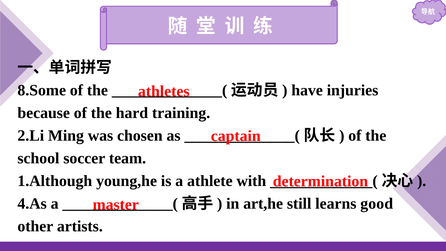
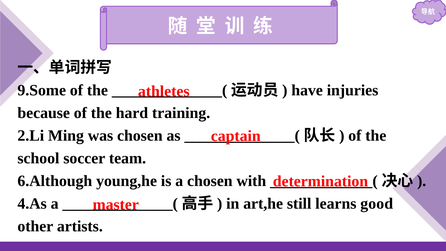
8.Some: 8.Some -> 9.Some
1.Although: 1.Although -> 6.Although
a athlete: athlete -> chosen
